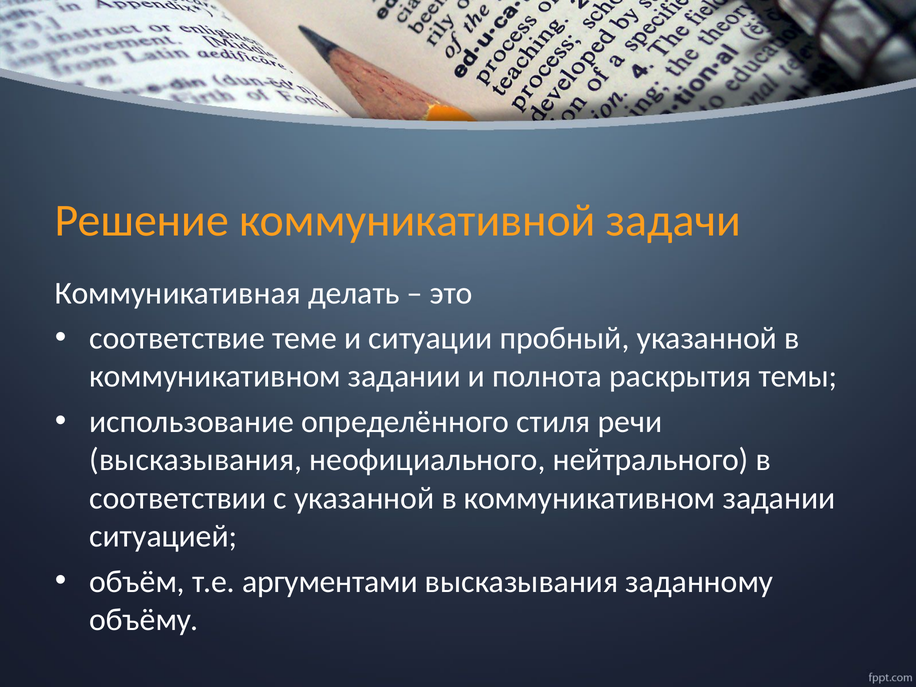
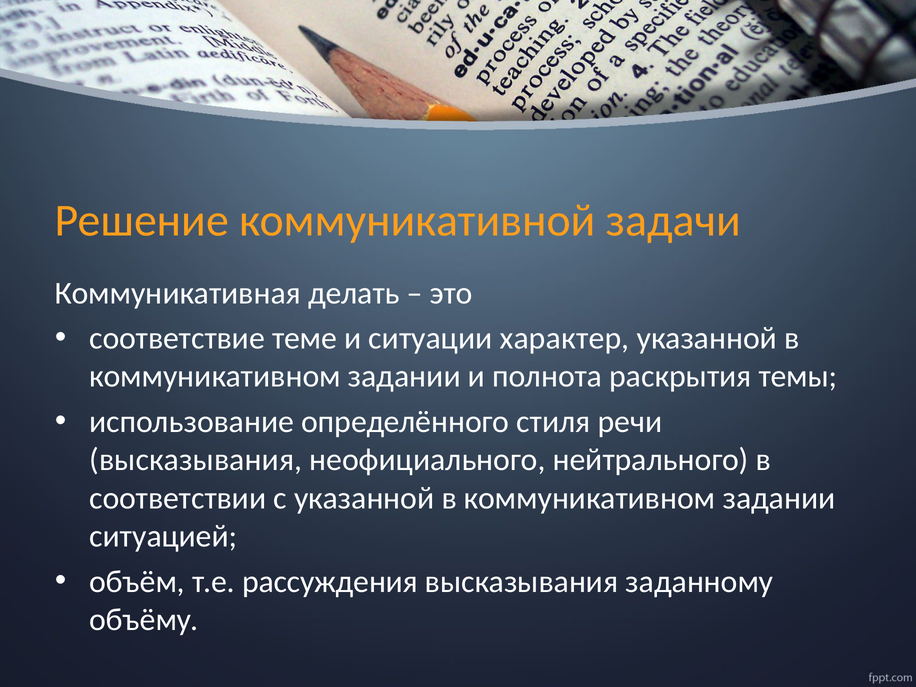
пробный: пробный -> характер
аргументами: аргументами -> рассуждения
